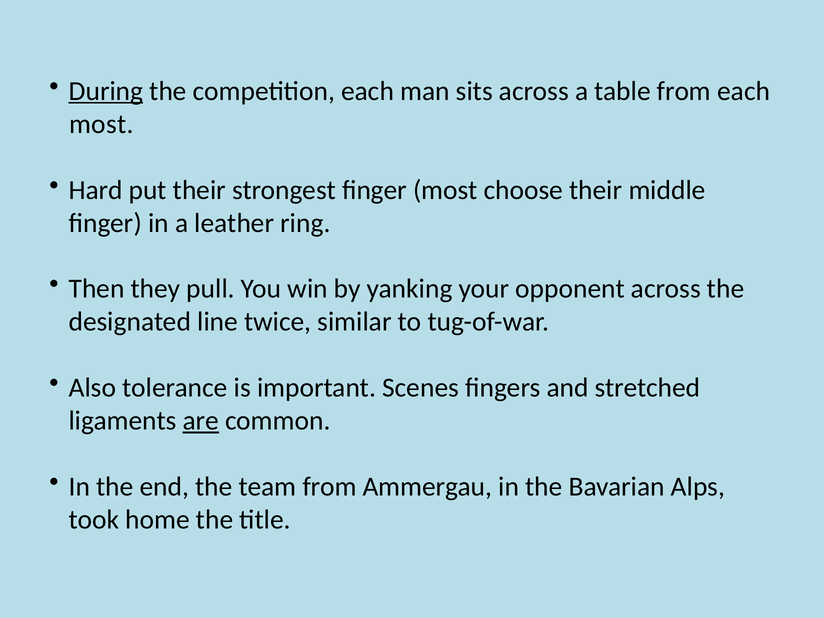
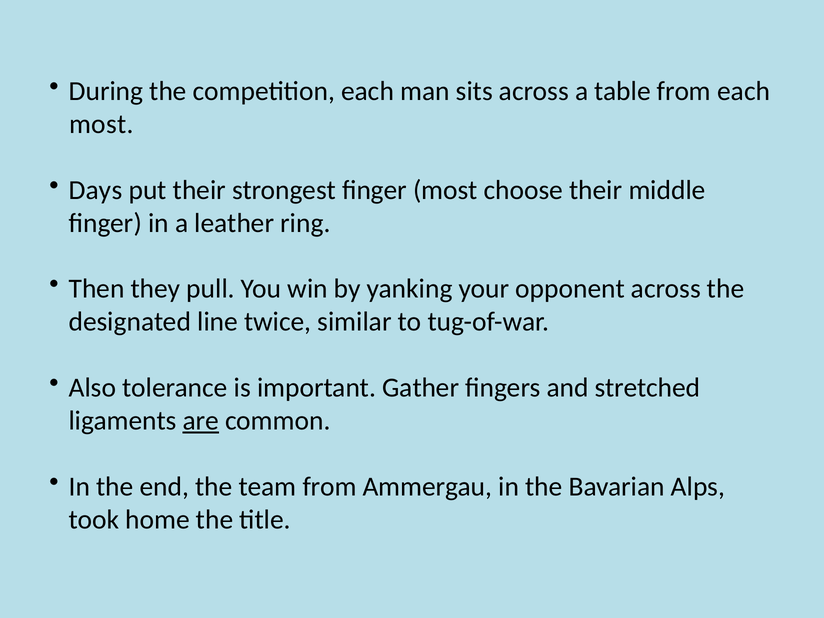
During underline: present -> none
Hard: Hard -> Days
Scenes: Scenes -> Gather
